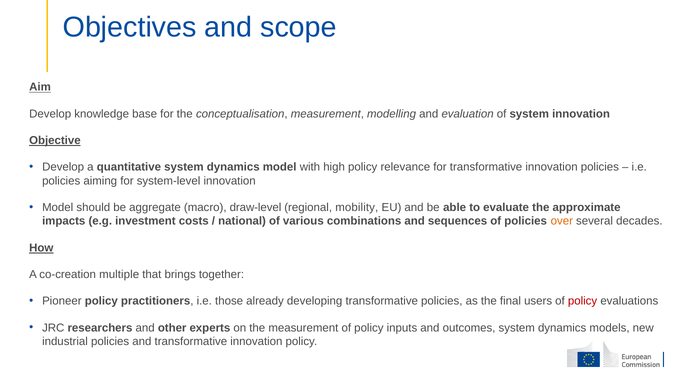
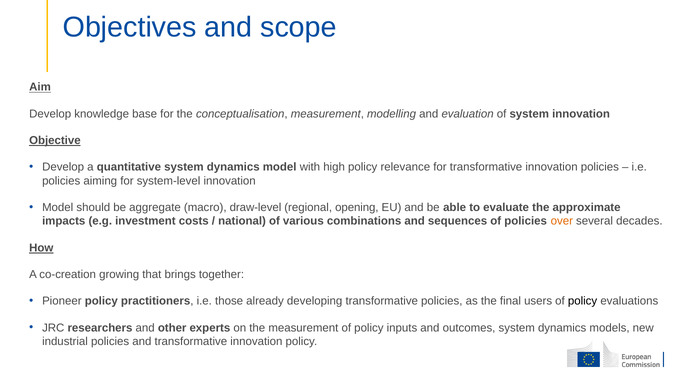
mobility: mobility -> opening
multiple: multiple -> growing
policy at (583, 302) colour: red -> black
